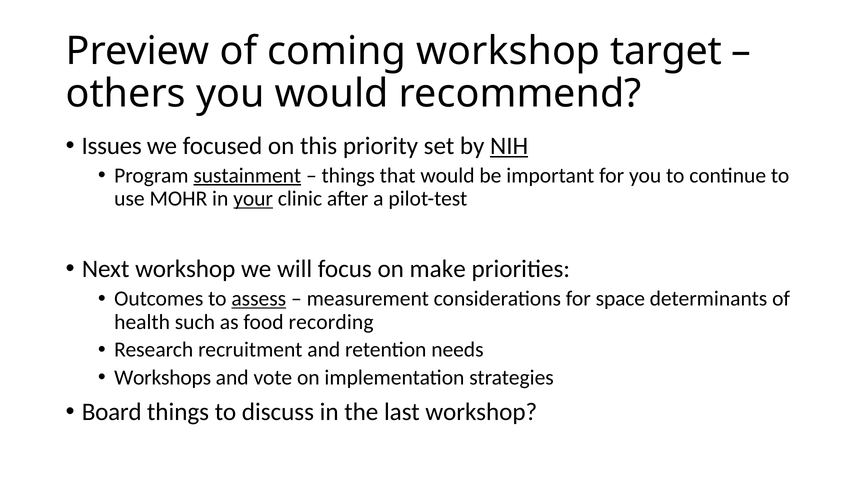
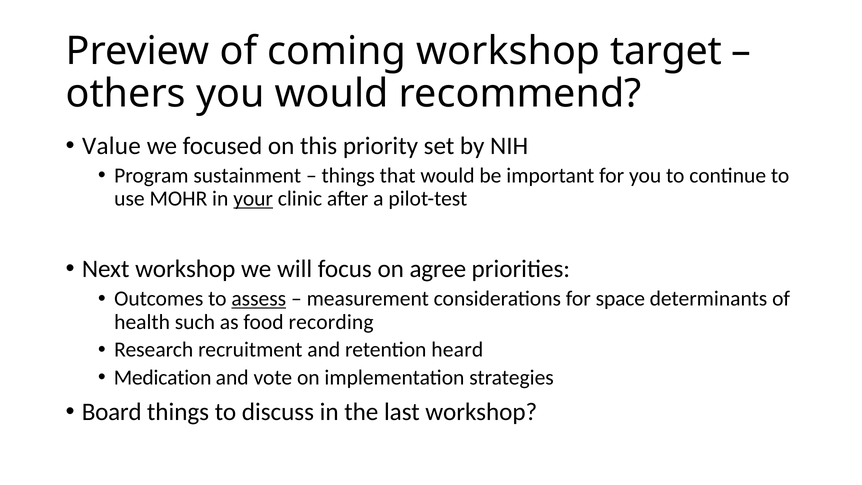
Issues: Issues -> Value
NIH underline: present -> none
sustainment underline: present -> none
make: make -> agree
needs: needs -> heard
Workshops: Workshops -> Medication
